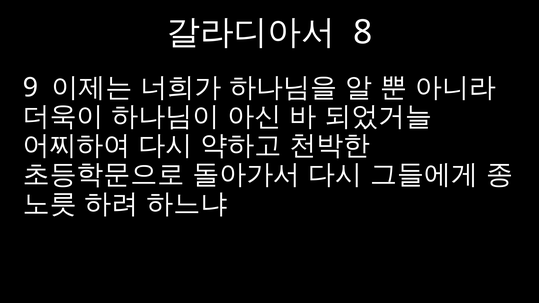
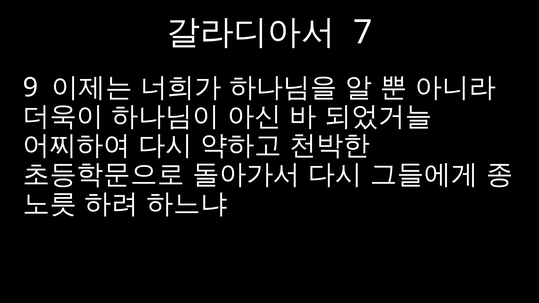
8: 8 -> 7
